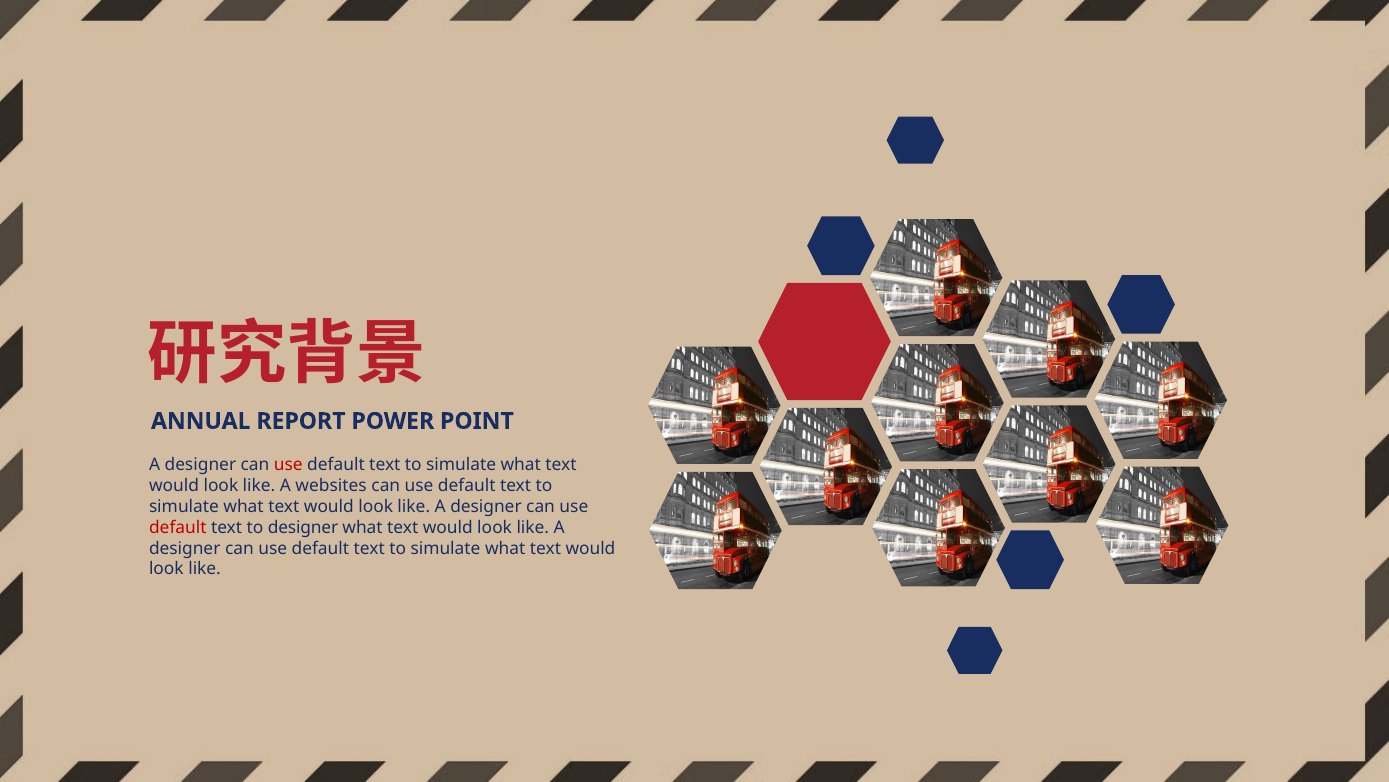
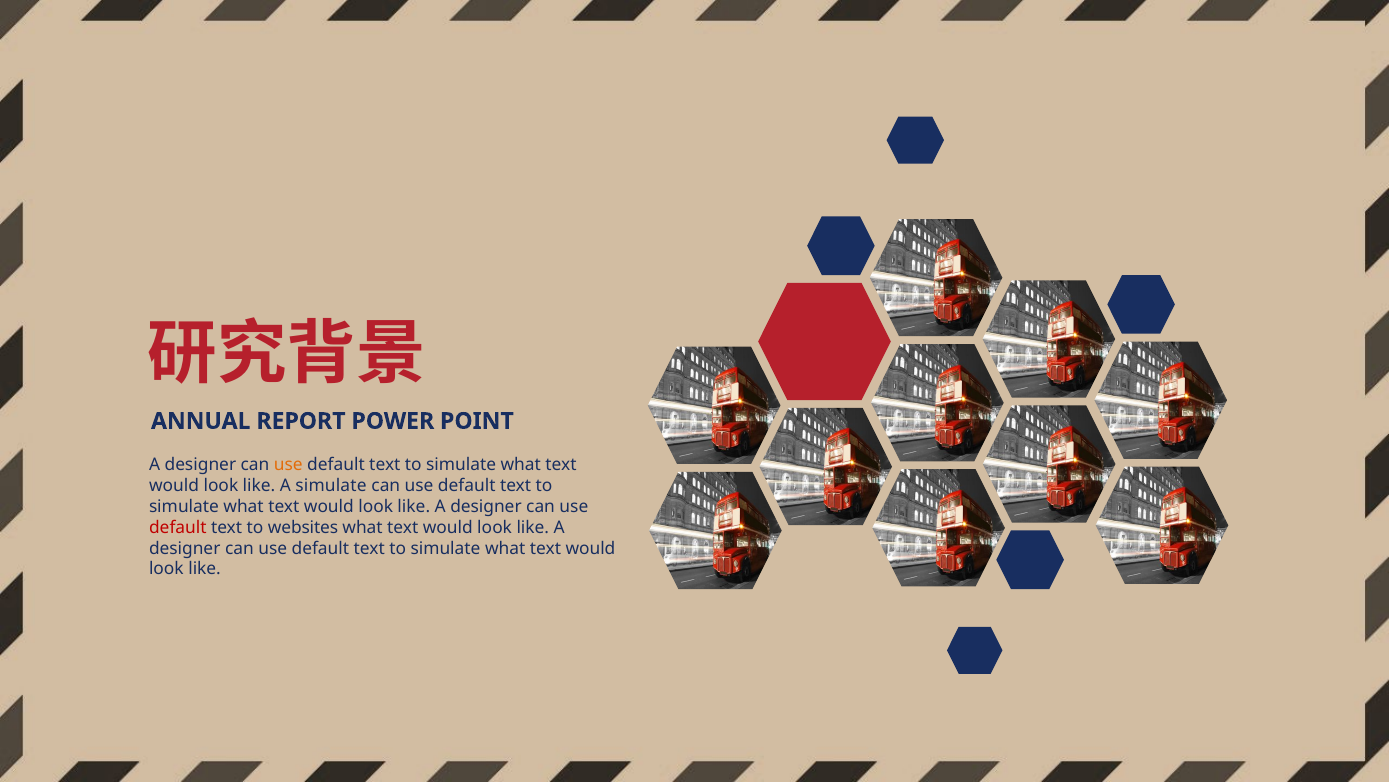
use at (288, 465) colour: red -> orange
A websites: websites -> simulate
to designer: designer -> websites
